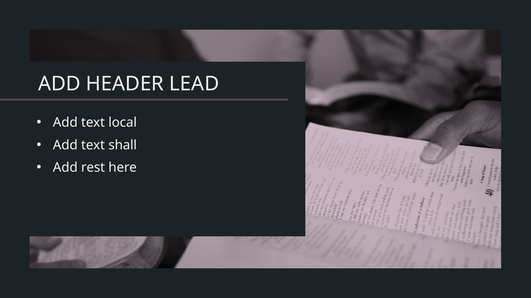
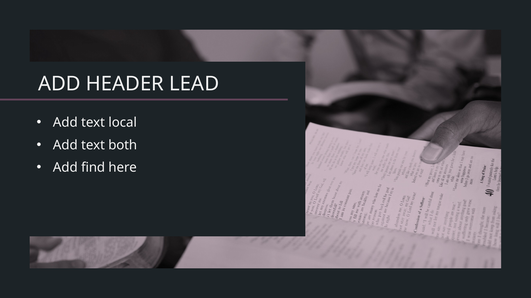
shall: shall -> both
rest: rest -> find
